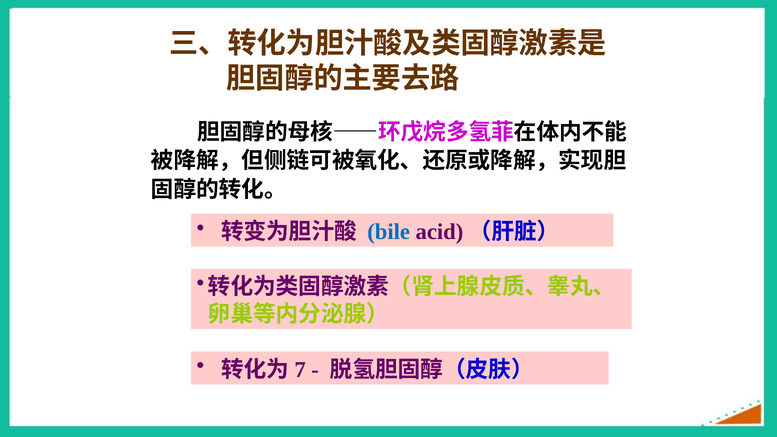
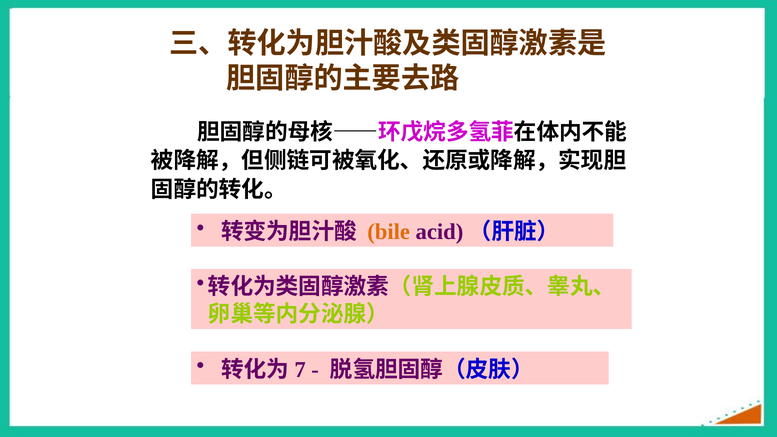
bile colour: blue -> orange
